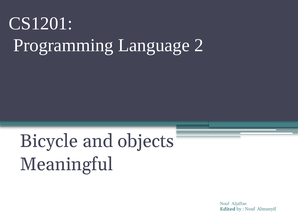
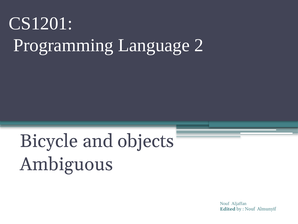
Meaningful: Meaningful -> Ambiguous
